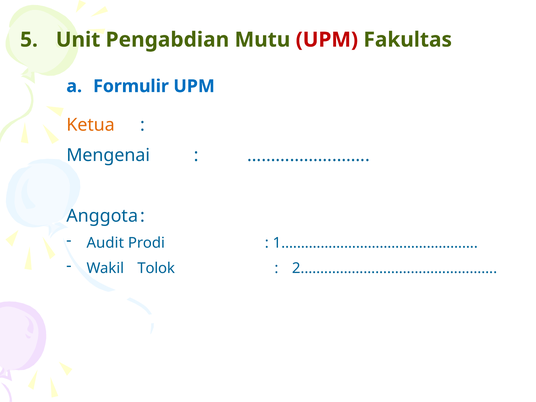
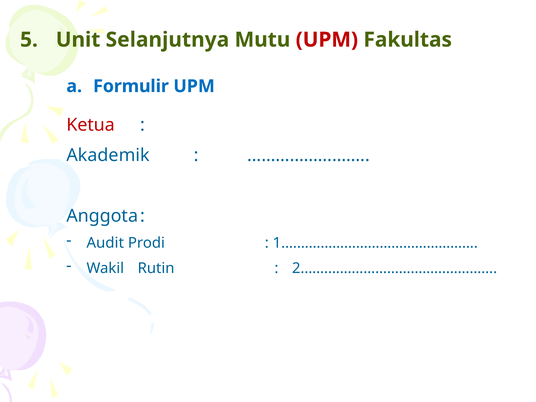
Pengabdian: Pengabdian -> Selanjutnya
Ketua colour: orange -> red
Mengenai: Mengenai -> Akademik
Tolok: Tolok -> Rutin
